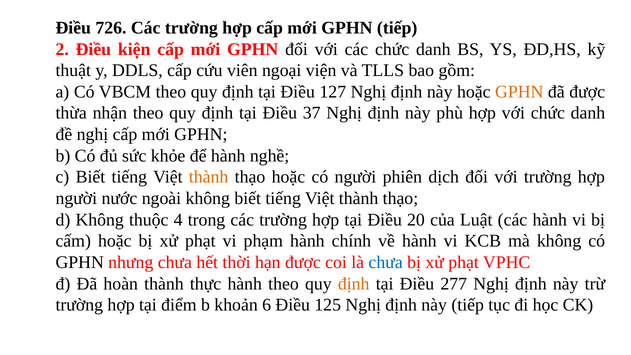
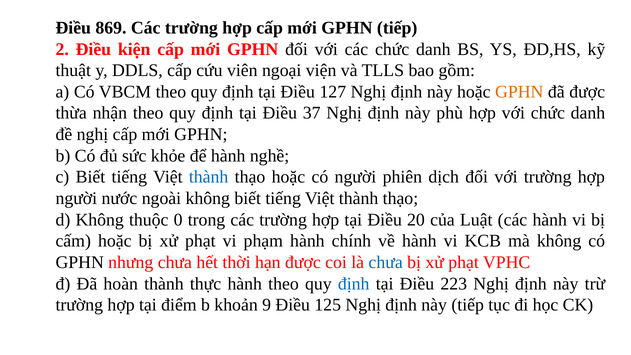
726: 726 -> 869
thành at (209, 177) colour: orange -> blue
4: 4 -> 0
định at (354, 284) colour: orange -> blue
277: 277 -> 223
6: 6 -> 9
